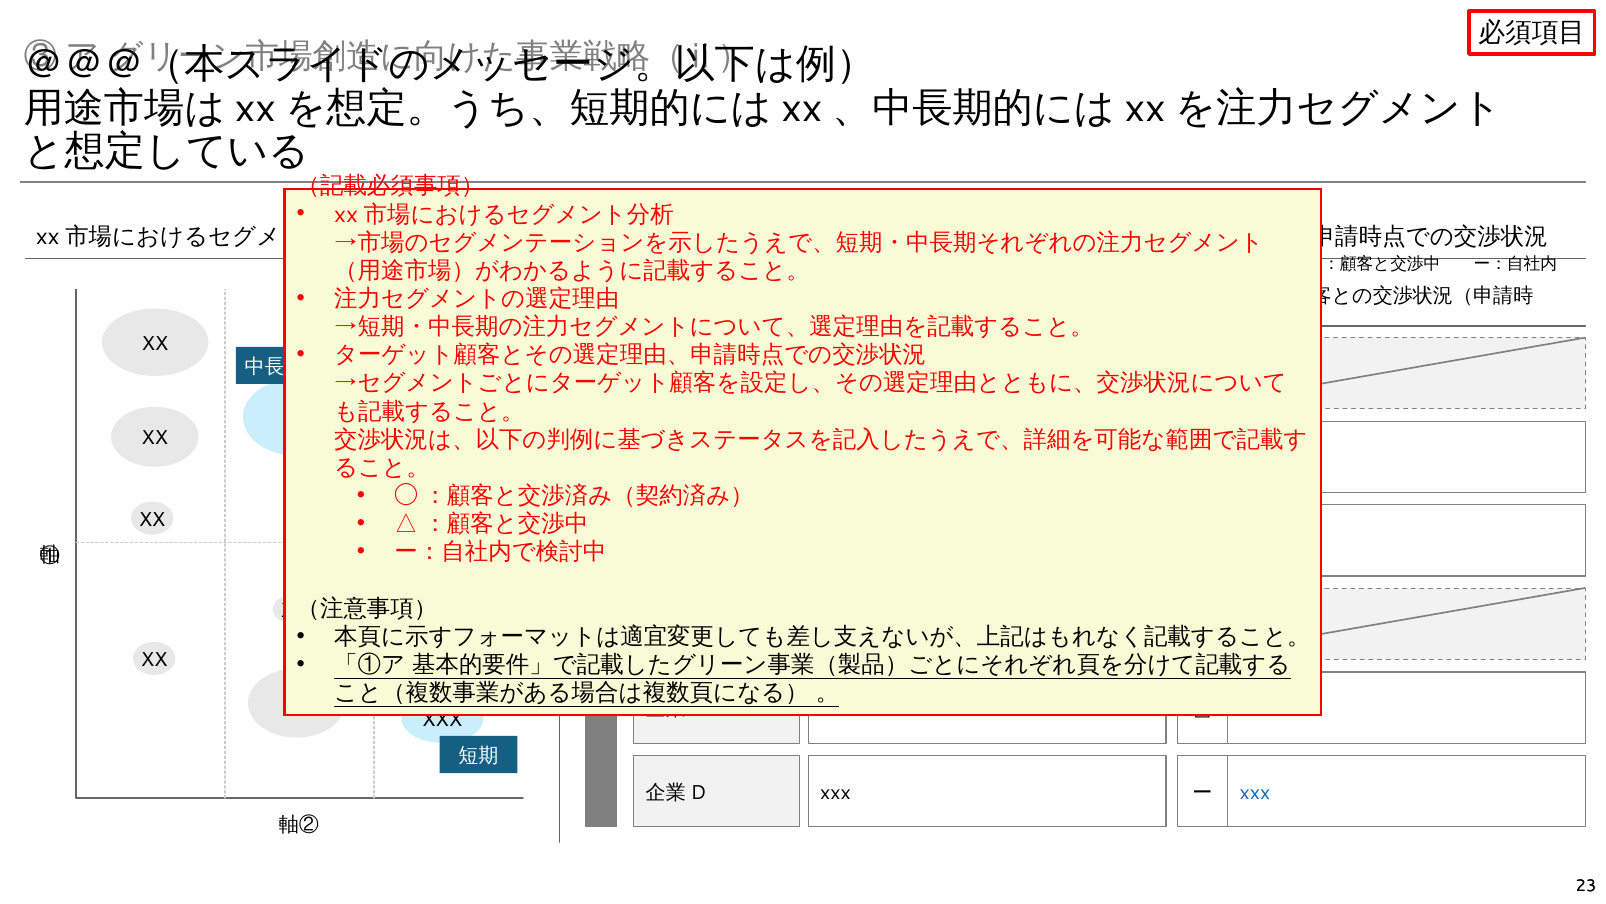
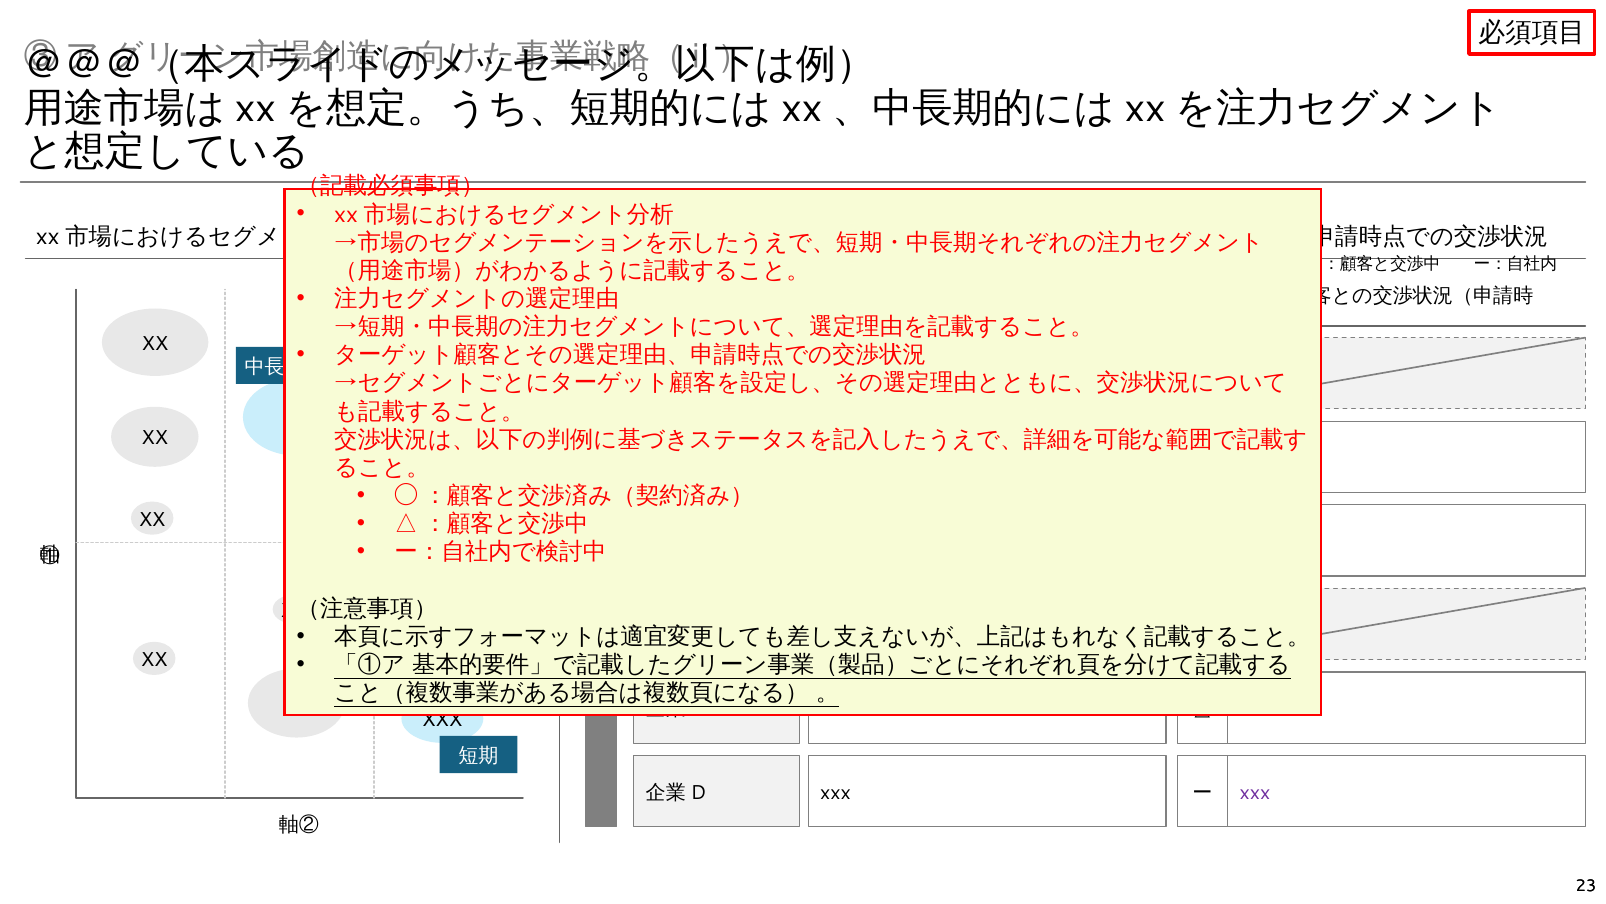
xxx at (1255, 792) colour: blue -> purple
